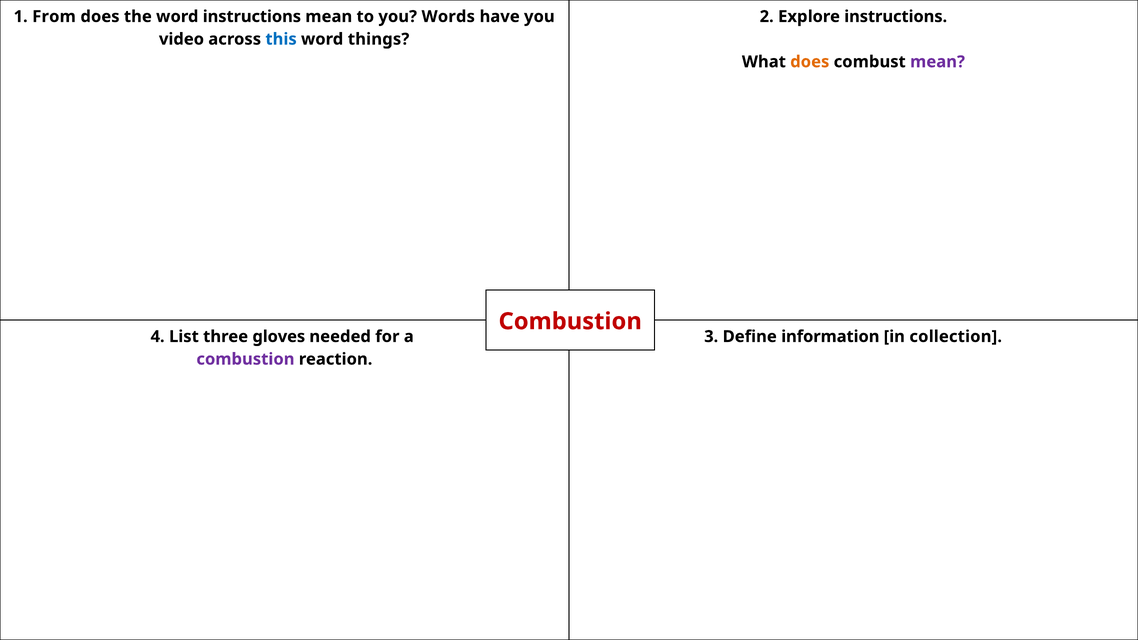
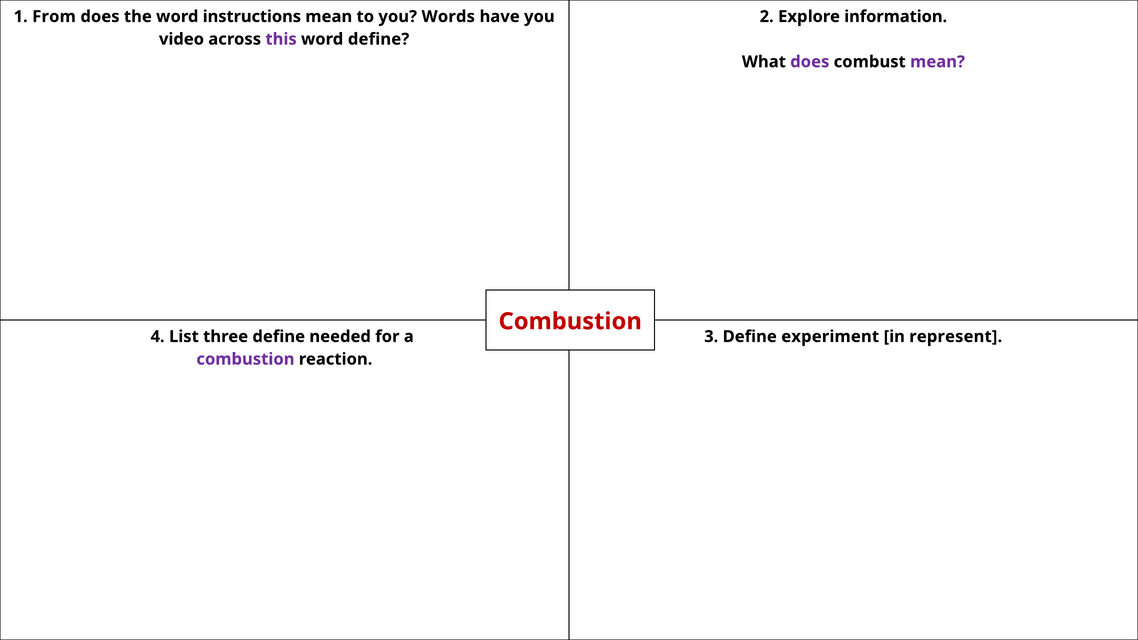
Explore instructions: instructions -> information
this colour: blue -> purple
word things: things -> define
does at (810, 62) colour: orange -> purple
three gloves: gloves -> define
information: information -> experiment
collection: collection -> represent
